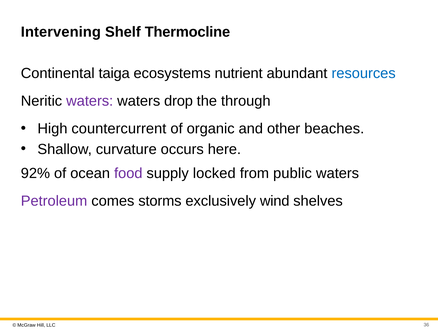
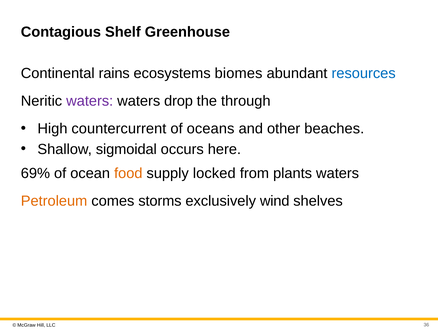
Intervening: Intervening -> Contagious
Thermocline: Thermocline -> Greenhouse
taiga: taiga -> rains
nutrient: nutrient -> biomes
organic: organic -> oceans
curvature: curvature -> sigmoidal
92%: 92% -> 69%
food colour: purple -> orange
public: public -> plants
Petroleum colour: purple -> orange
